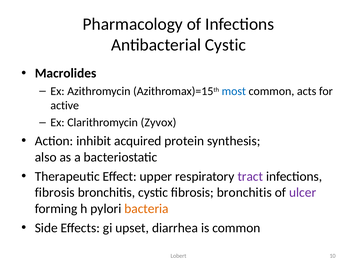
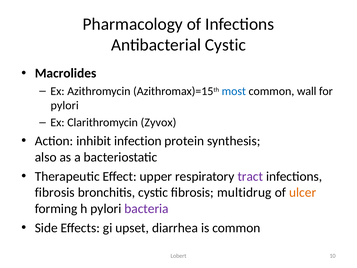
acts: acts -> wall
active at (65, 105): active -> pylori
acquired: acquired -> infection
cystic fibrosis bronchitis: bronchitis -> multidrug
ulcer colour: purple -> orange
bacteria colour: orange -> purple
